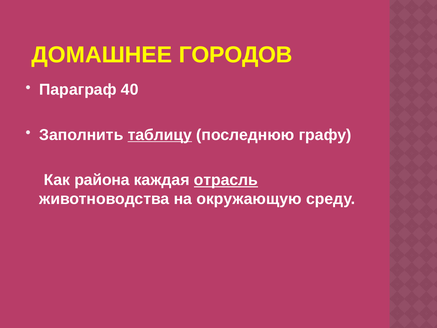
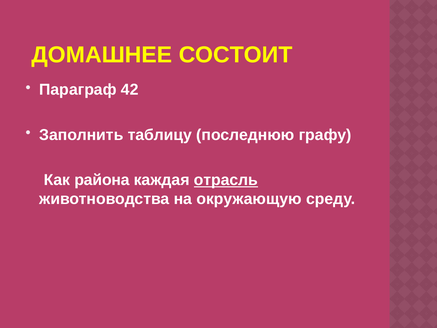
ГОРОДОВ: ГОРОДОВ -> СОСТОИТ
40: 40 -> 42
таблицу underline: present -> none
